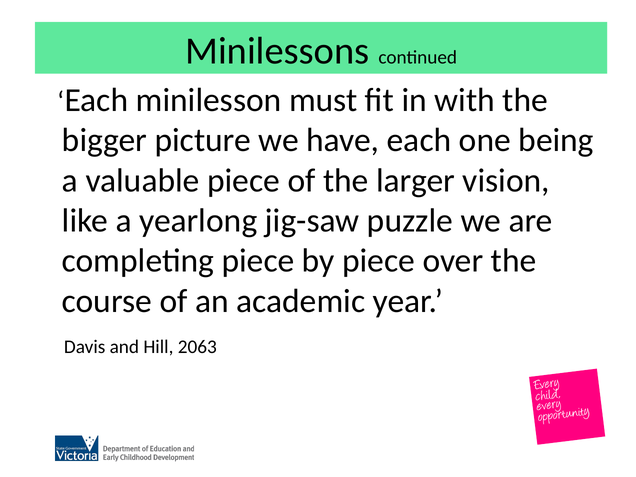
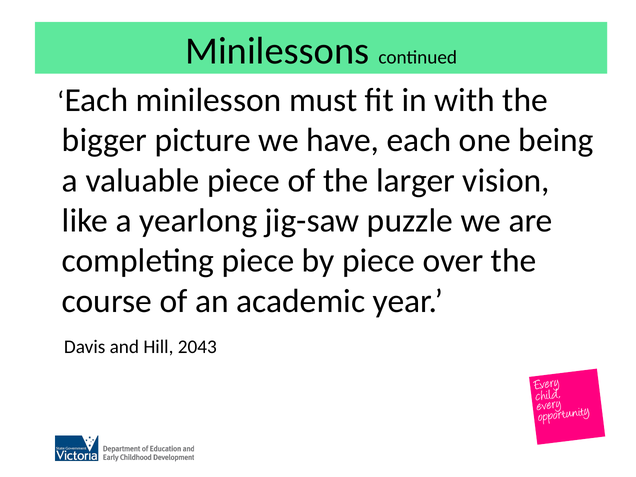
2063: 2063 -> 2043
